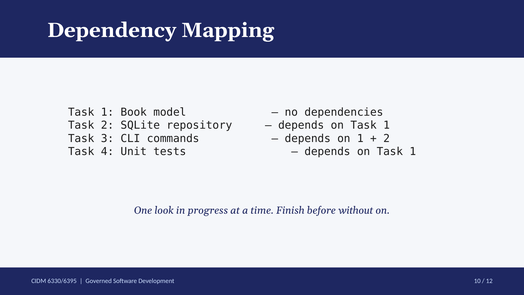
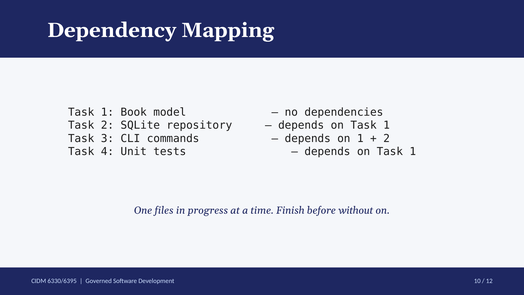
look: look -> files
